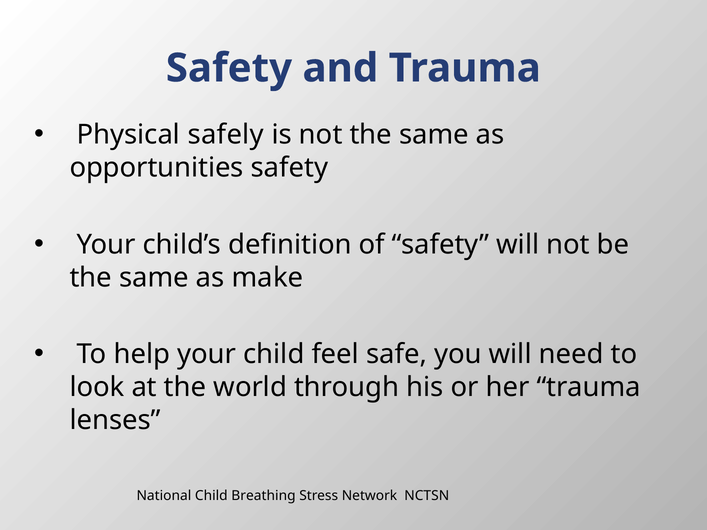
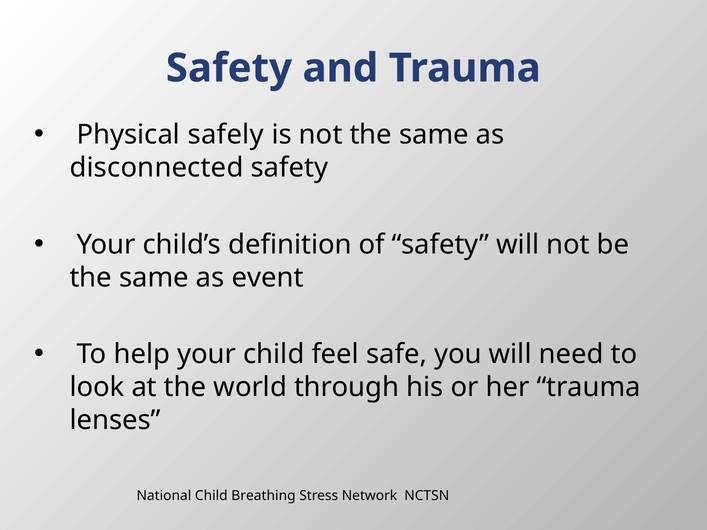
opportunities: opportunities -> disconnected
make: make -> event
